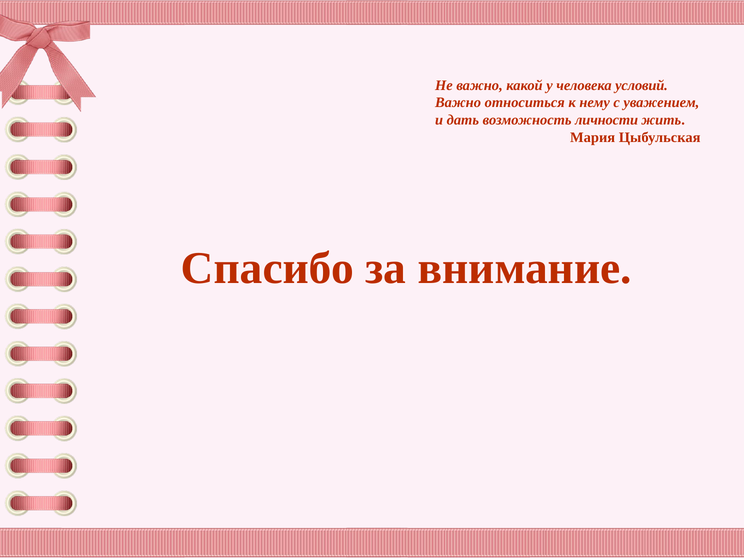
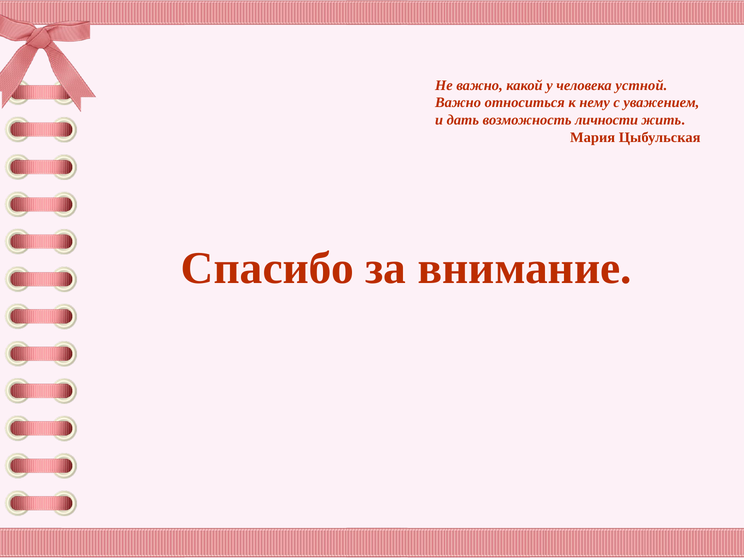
условий: условий -> устной
